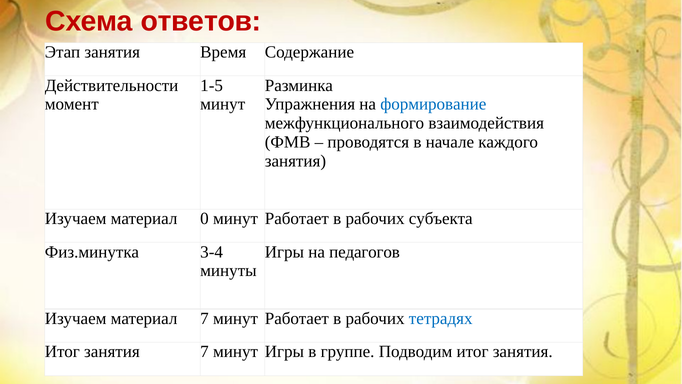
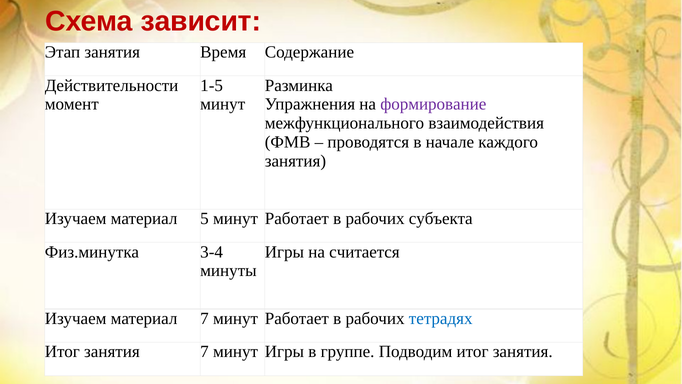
ответов: ответов -> зависит
формирование colour: blue -> purple
0: 0 -> 5
педагогов: педагогов -> считается
